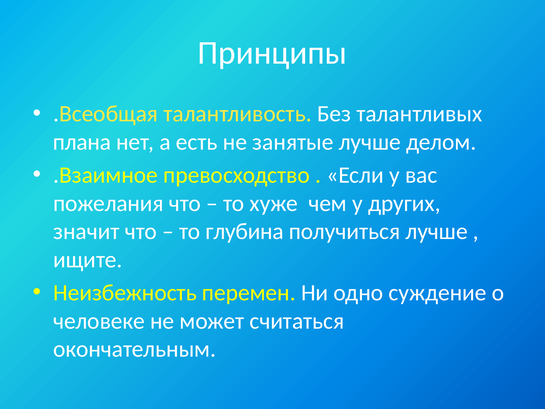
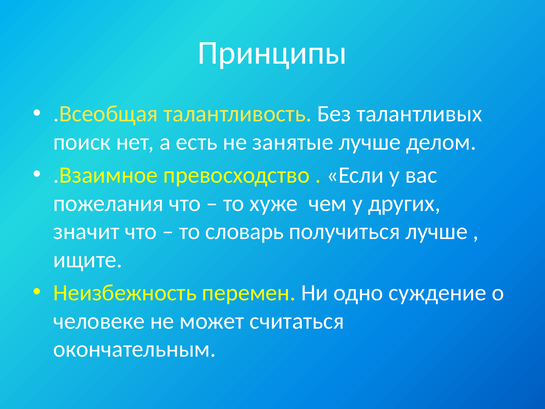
плана: плана -> поиск
глубина: глубина -> словарь
